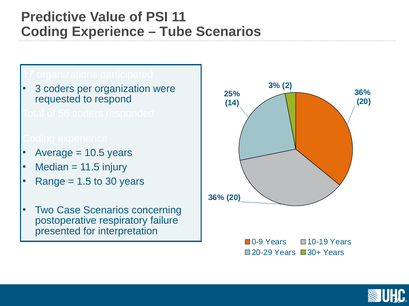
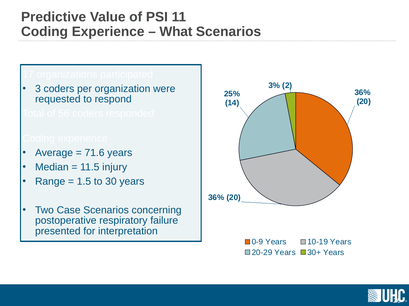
Tube: Tube -> What
10.5: 10.5 -> 71.6
